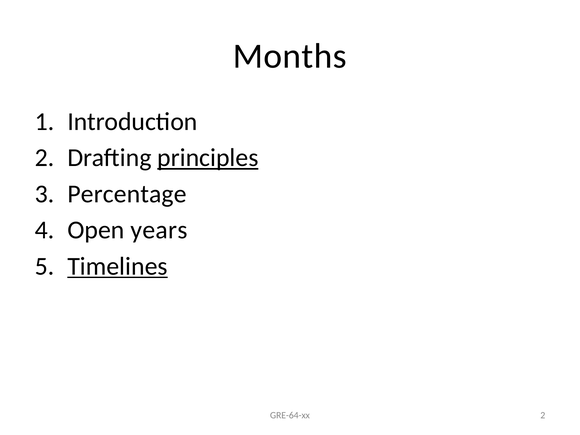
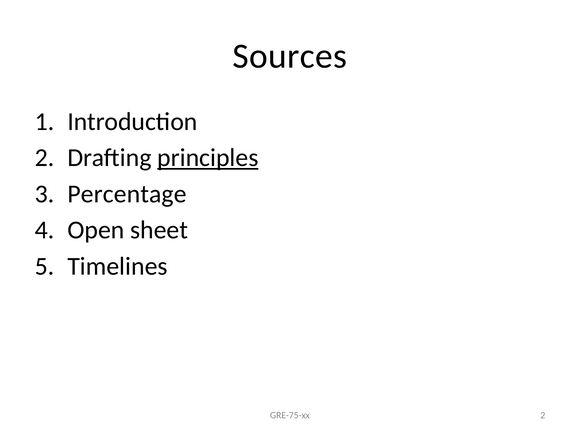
Months: Months -> Sources
years: years -> sheet
Timelines underline: present -> none
GRE-64-xx: GRE-64-xx -> GRE-75-xx
